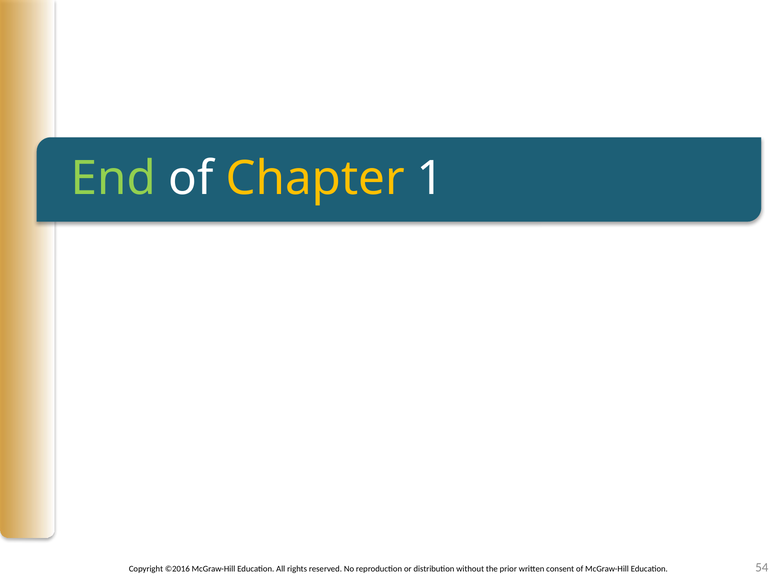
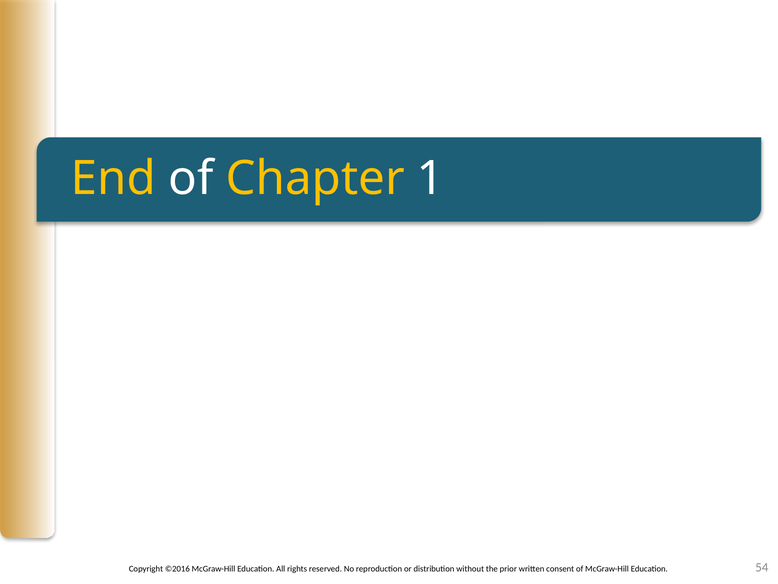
End colour: light green -> yellow
